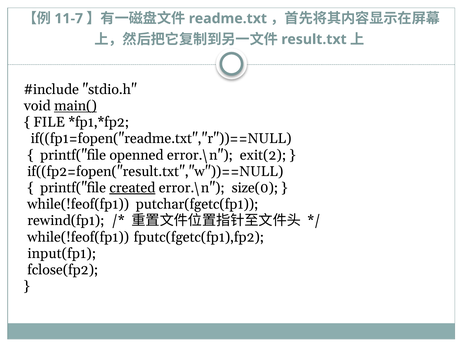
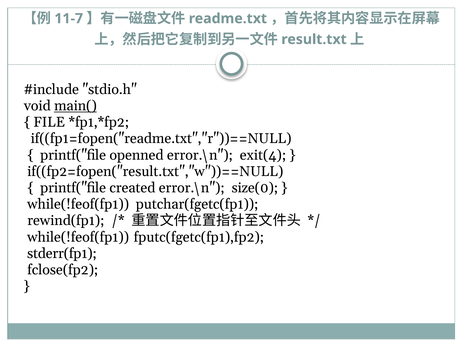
exit(2: exit(2 -> exit(4
created underline: present -> none
input(fp1: input(fp1 -> stderr(fp1
